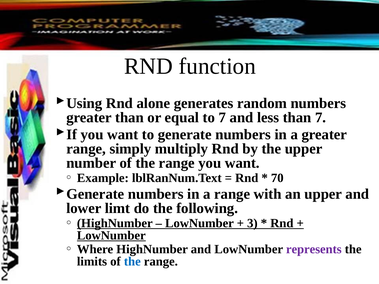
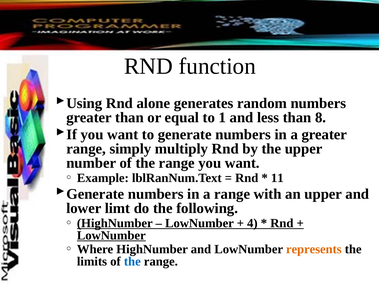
to 7: 7 -> 1
than 7: 7 -> 8
70: 70 -> 11
3: 3 -> 4
represents colour: purple -> orange
